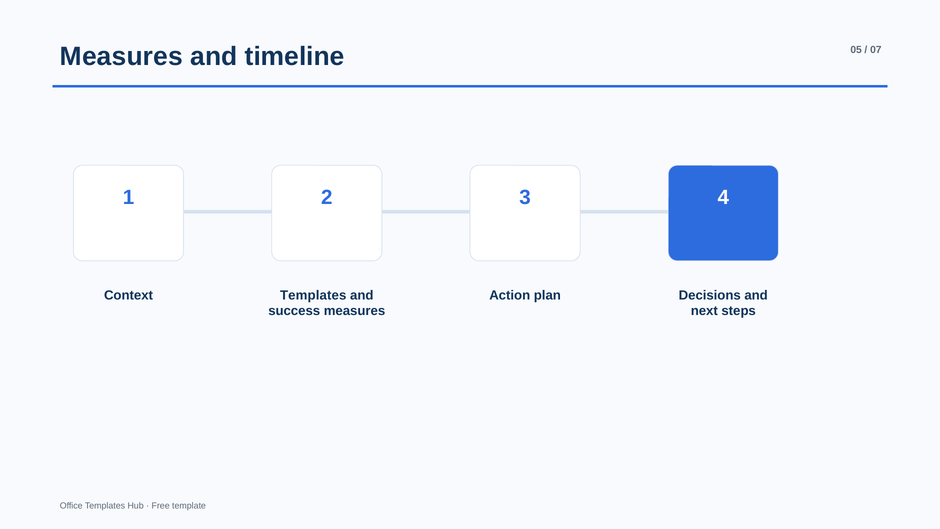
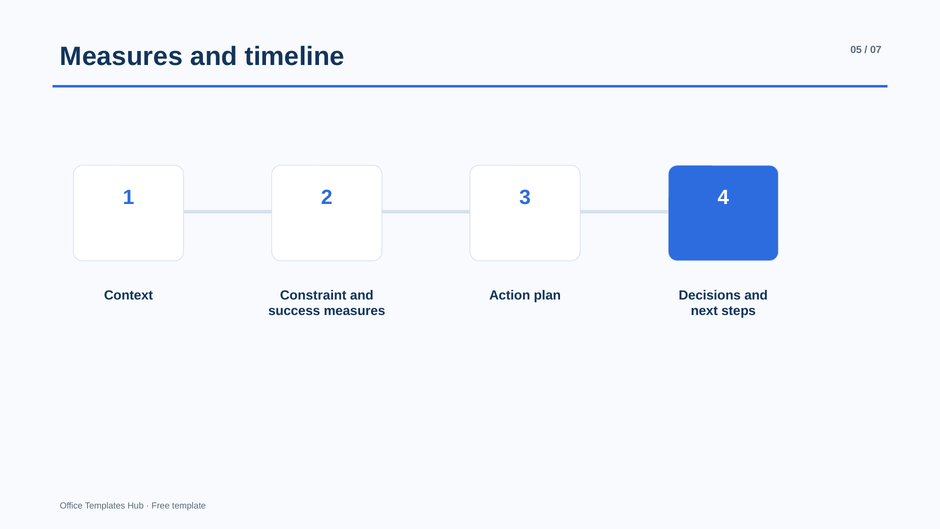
Templates at (313, 295): Templates -> Constraint
